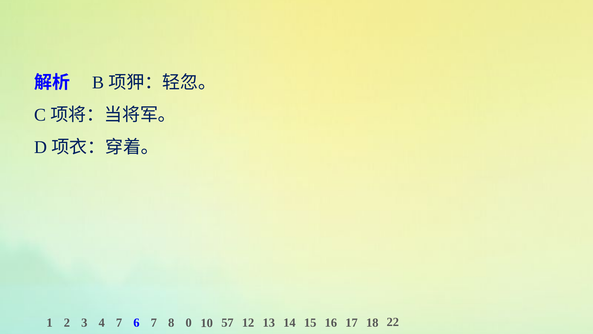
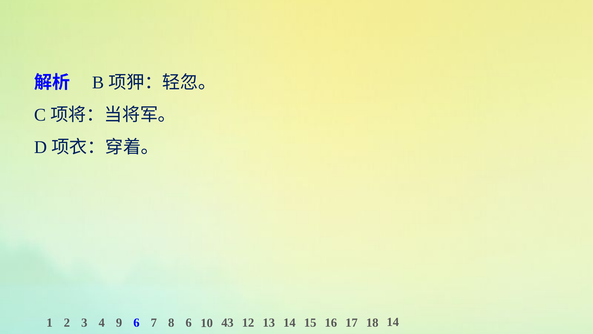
4 7: 7 -> 9
8 0: 0 -> 6
57: 57 -> 43
18 22: 22 -> 14
